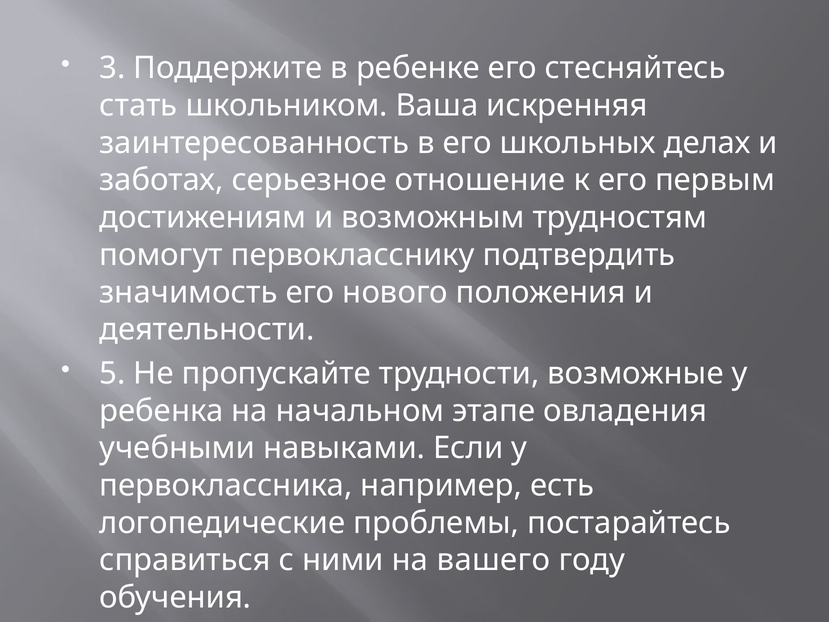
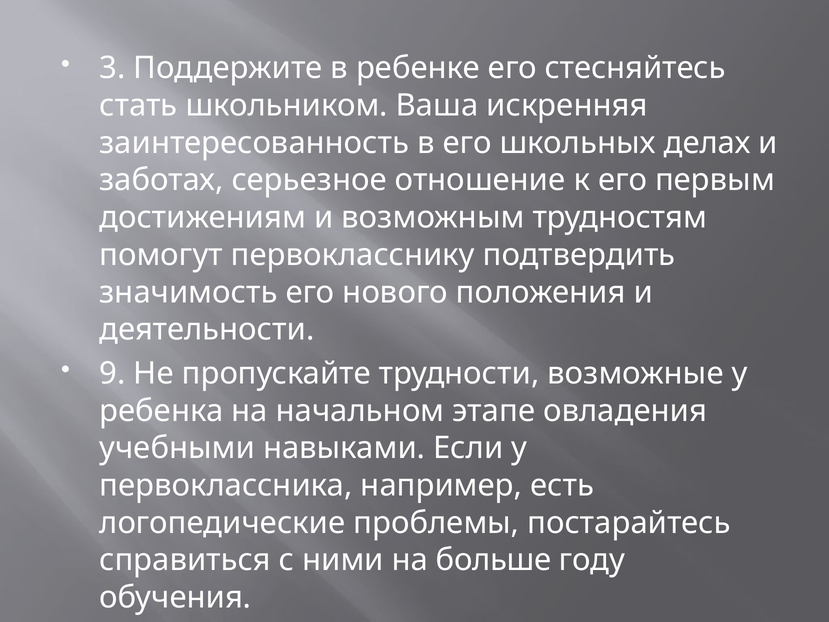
5: 5 -> 9
вашего: вашего -> больше
